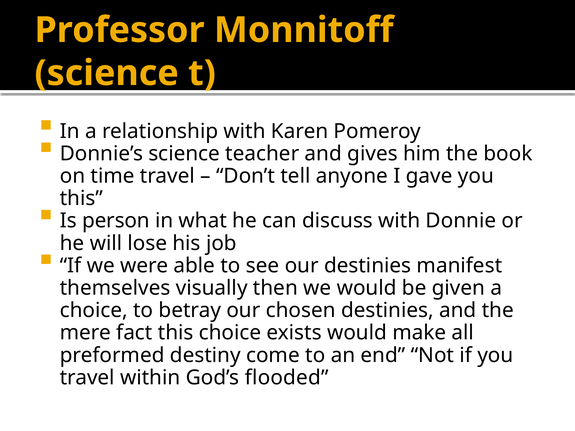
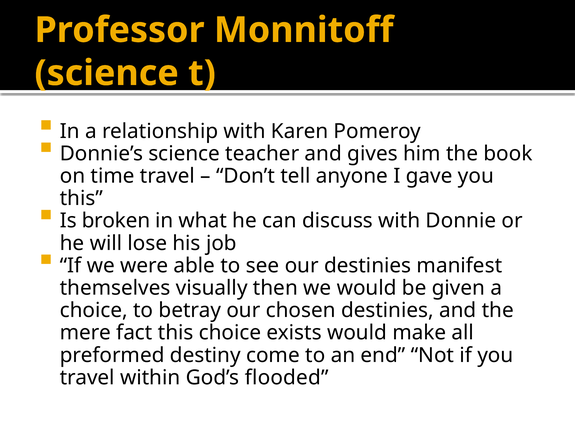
person: person -> broken
